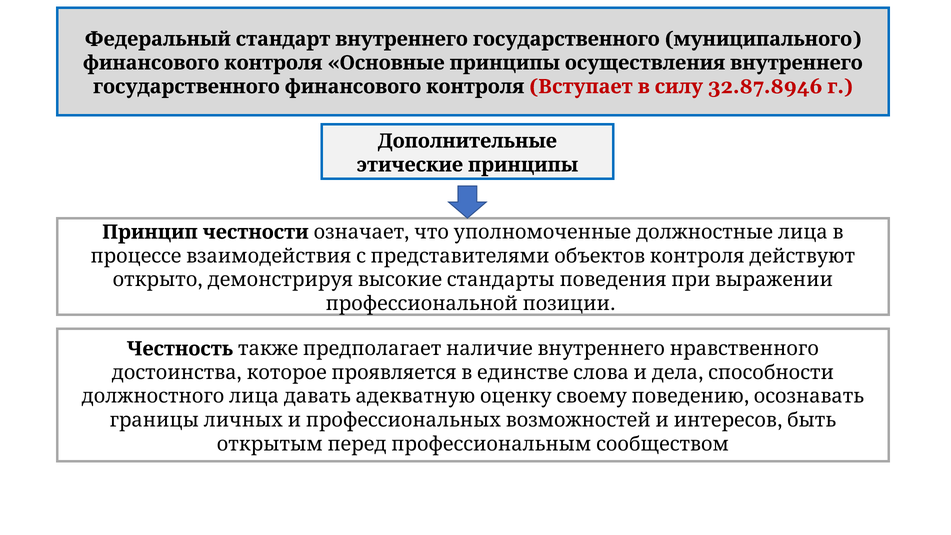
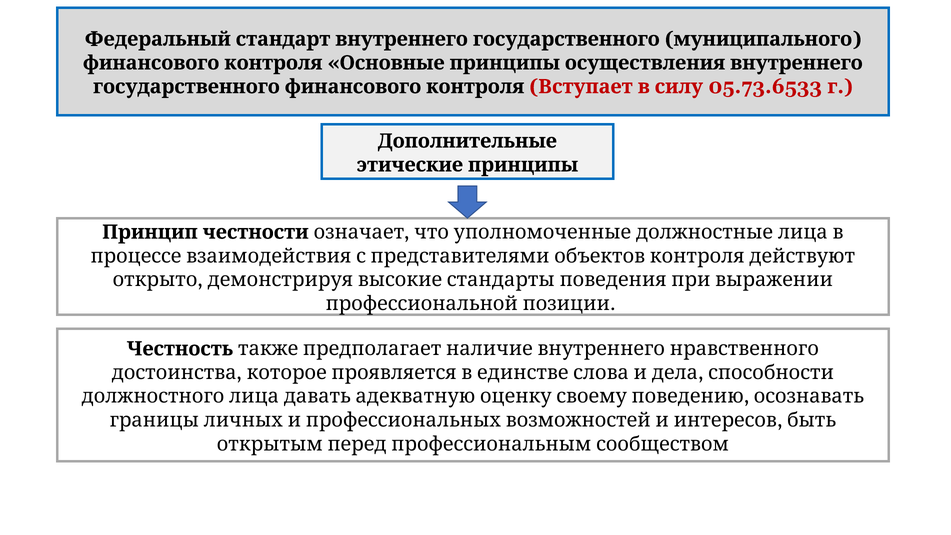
32.87.8946: 32.87.8946 -> 05.73.6533
